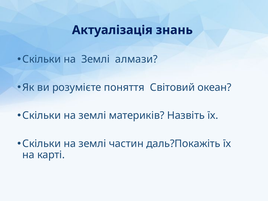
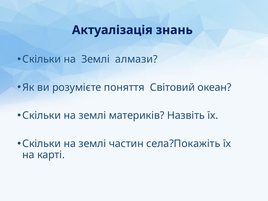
даль?Покажіть: даль?Покажіть -> села?Покажіть
